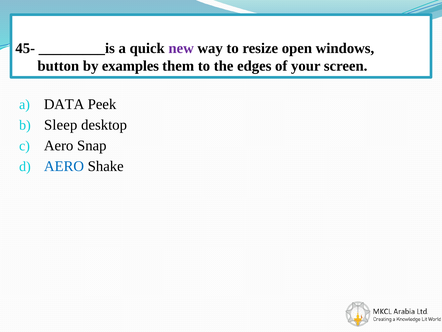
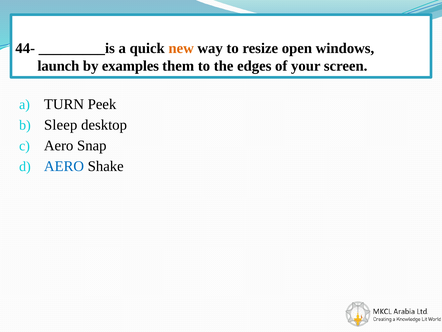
45-: 45- -> 44-
new colour: purple -> orange
button: button -> launch
DATA: DATA -> TURN
